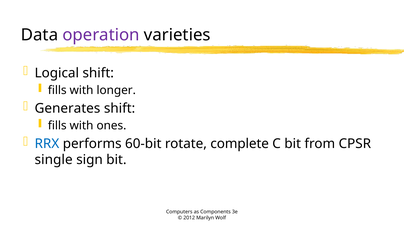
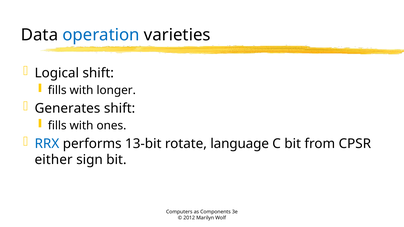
operation colour: purple -> blue
60-bit: 60-bit -> 13-bit
complete: complete -> language
single: single -> either
